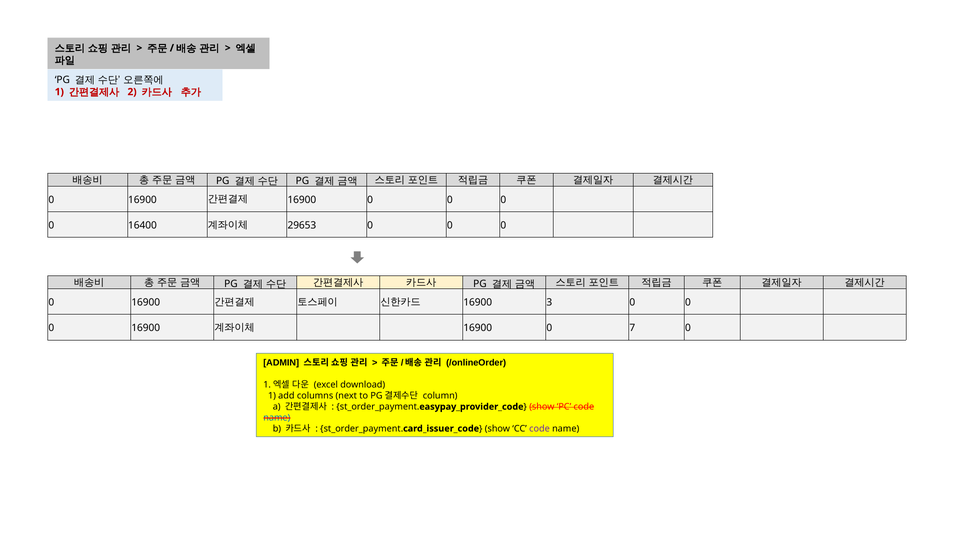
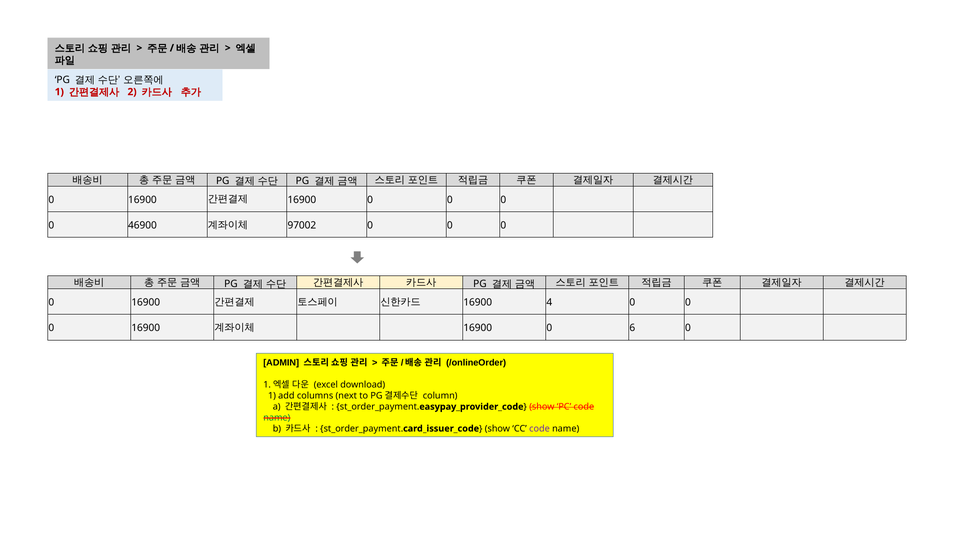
16400: 16400 -> 46900
29653: 29653 -> 97002
3: 3 -> 4
7: 7 -> 6
name at (277, 418) colour: blue -> green
